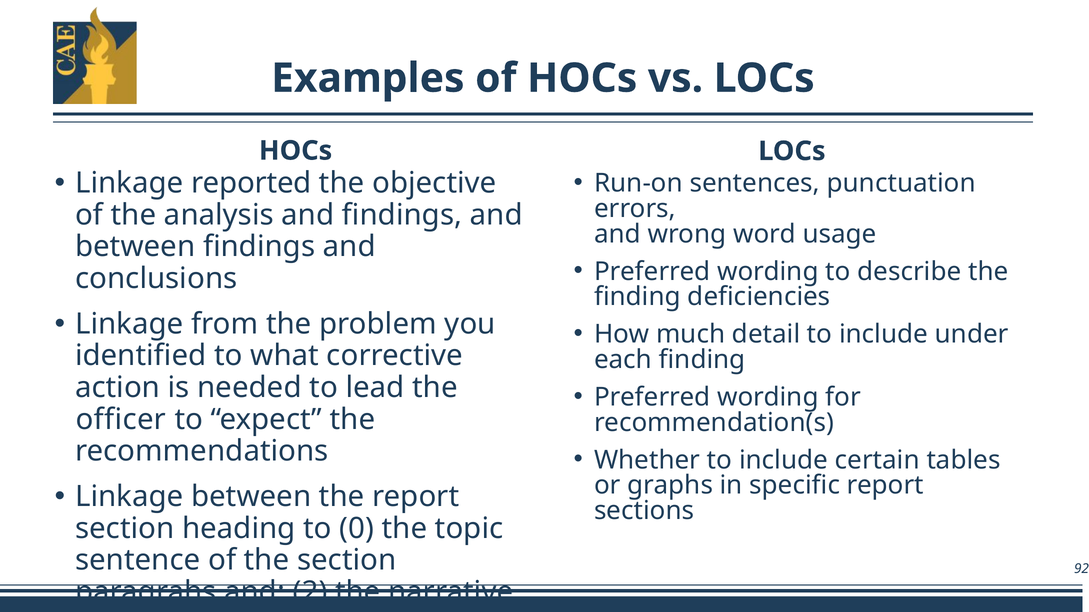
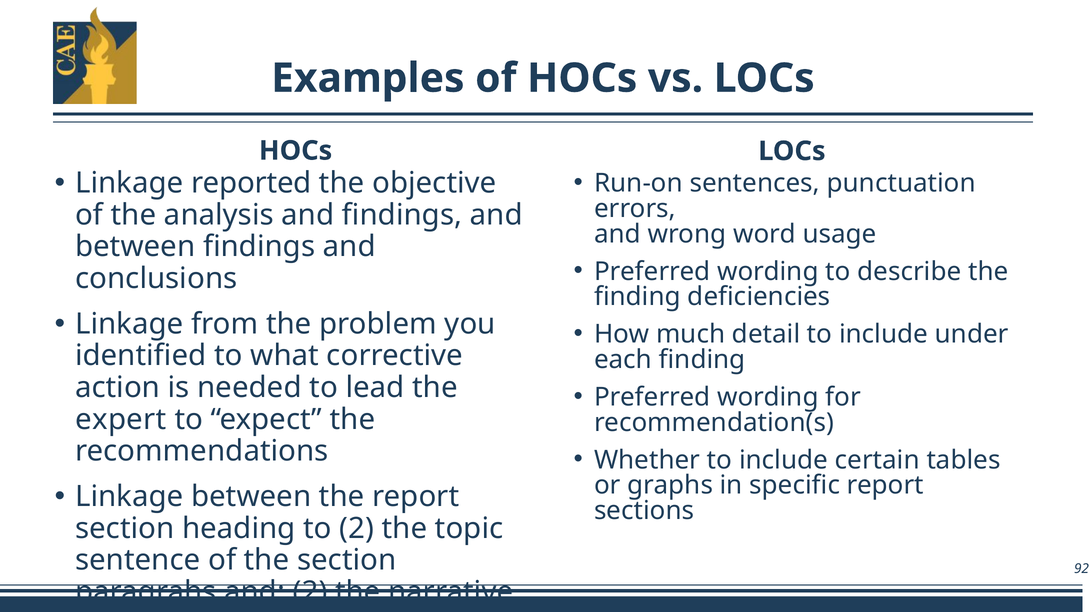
officer: officer -> expert
to 0: 0 -> 2
